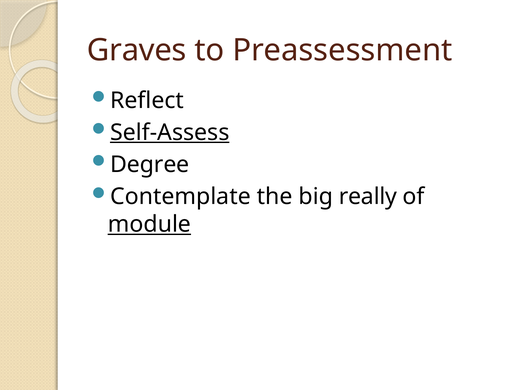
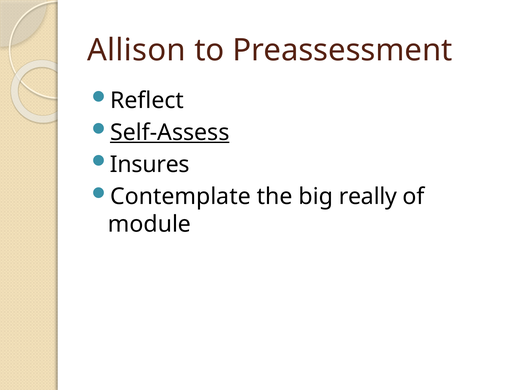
Graves: Graves -> Allison
Degree: Degree -> Insures
module underline: present -> none
